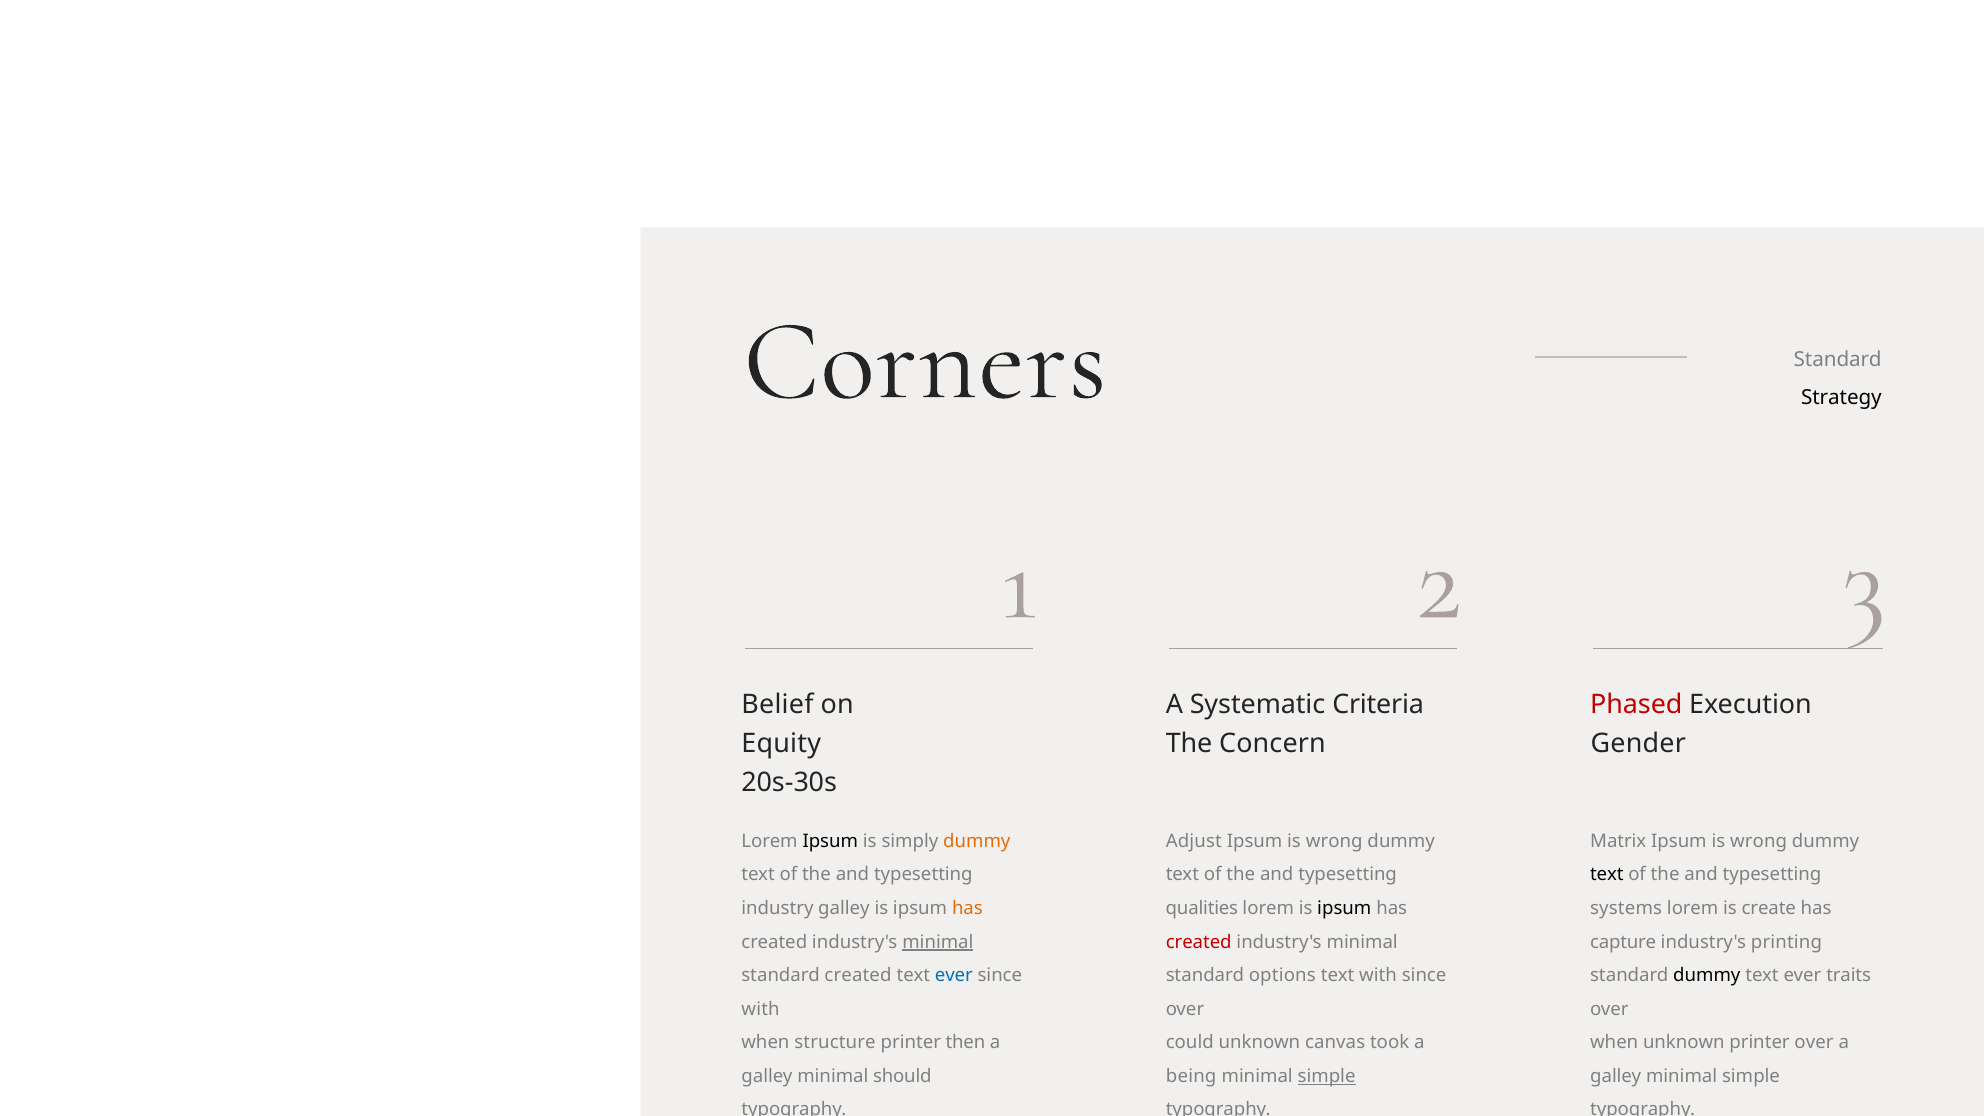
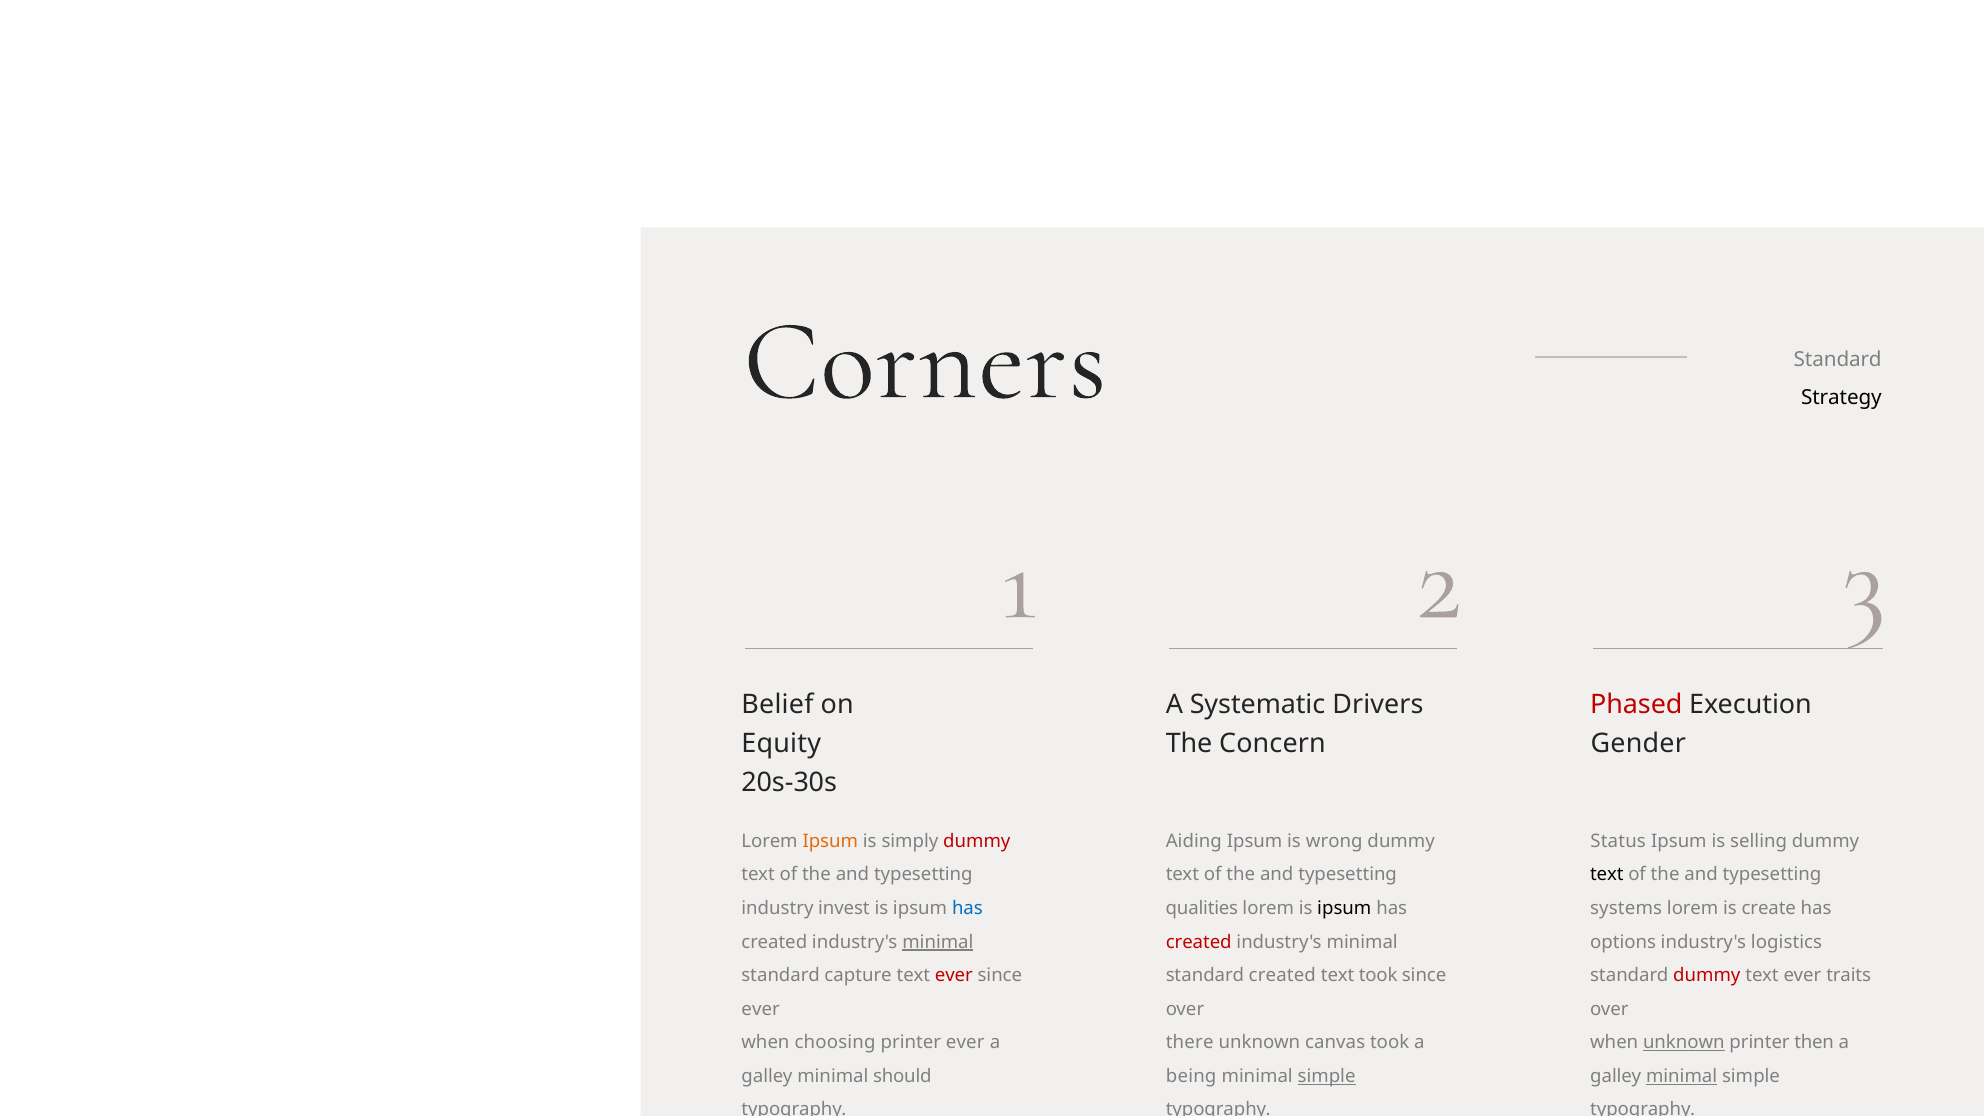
Criteria: Criteria -> Drivers
Ipsum at (830, 841) colour: black -> orange
dummy at (977, 841) colour: orange -> red
Adjust: Adjust -> Aiding
Matrix: Matrix -> Status
wrong at (1759, 841): wrong -> selling
industry galley: galley -> invest
has at (967, 908) colour: orange -> blue
capture: capture -> options
printing: printing -> logistics
standard created: created -> capture
ever at (954, 976) colour: blue -> red
standard options: options -> created
text with: with -> took
dummy at (1707, 976) colour: black -> red
with at (761, 1009): with -> ever
structure: structure -> choosing
printer then: then -> ever
could: could -> there
unknown at (1684, 1043) underline: none -> present
printer over: over -> then
minimal at (1682, 1076) underline: none -> present
